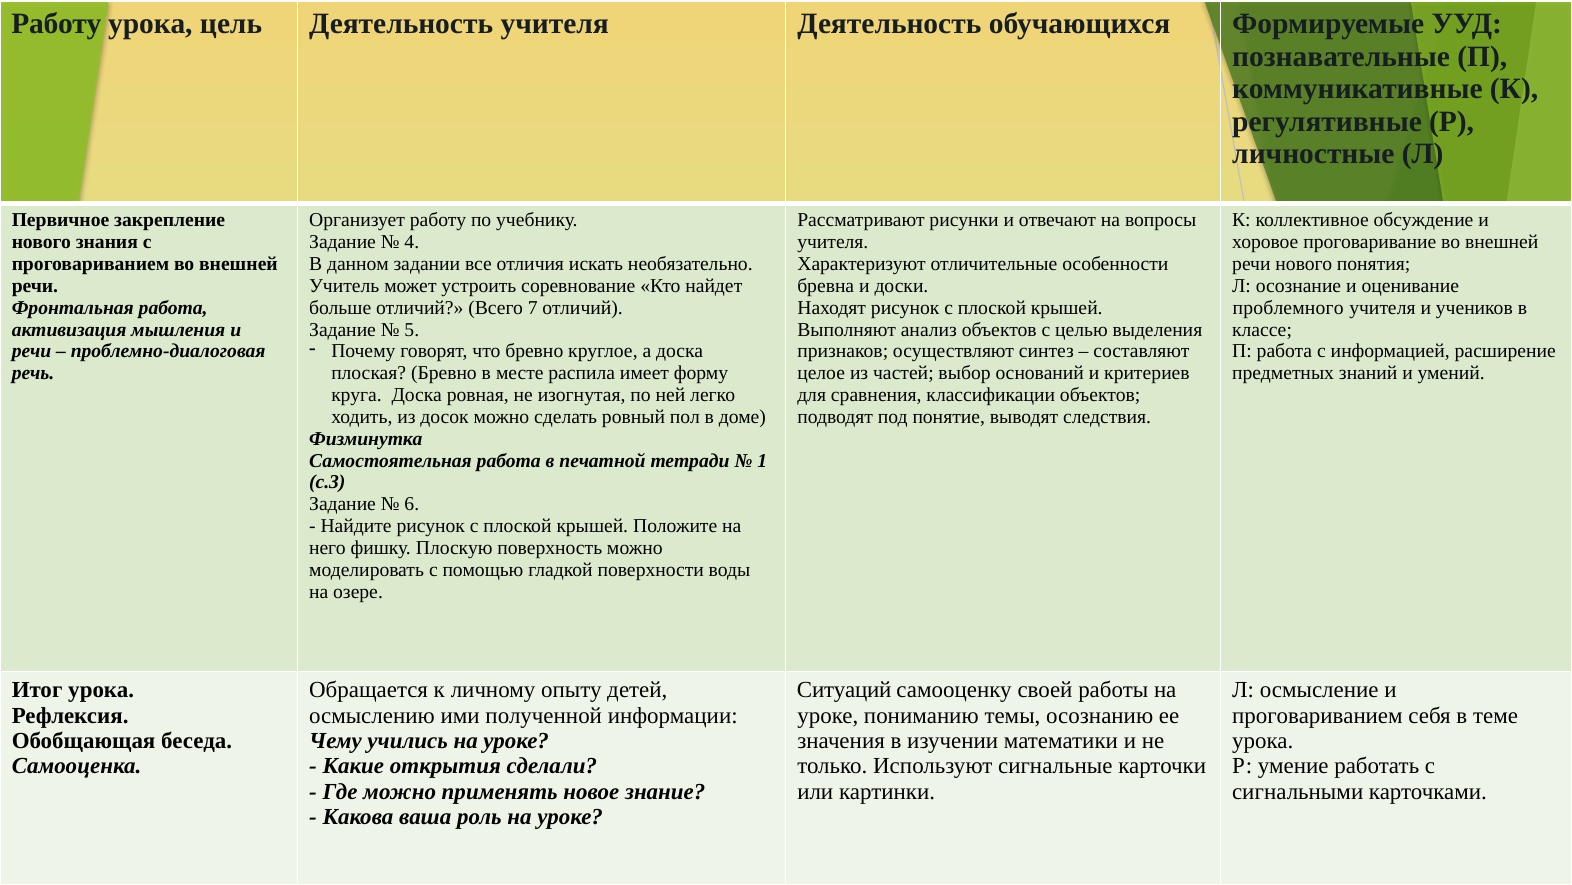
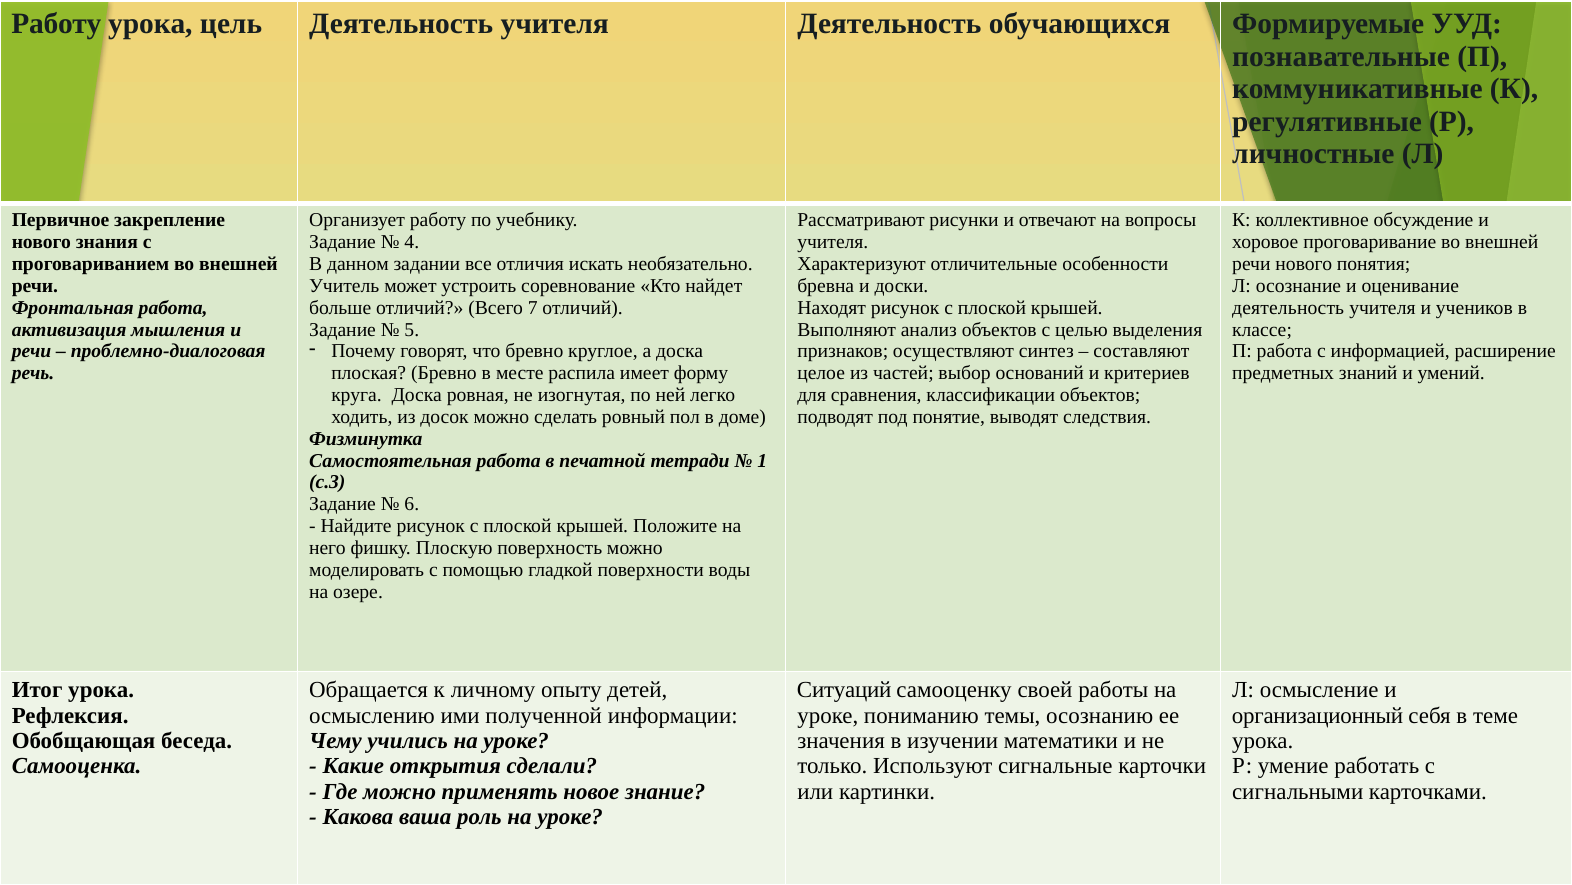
проблемного at (1288, 307): проблемного -> деятельность
проговариванием at (1317, 715): проговариванием -> организационный
